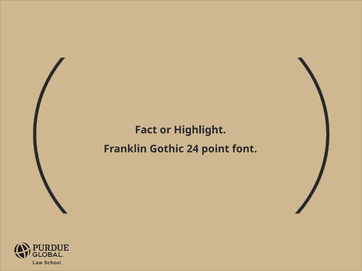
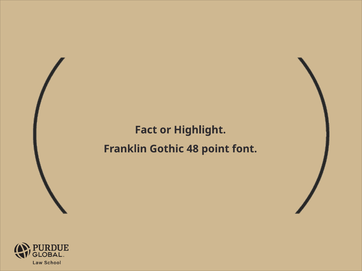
24: 24 -> 48
